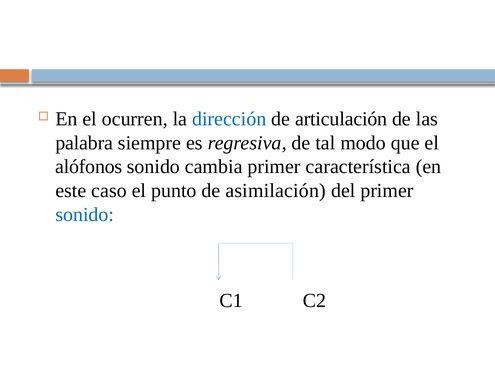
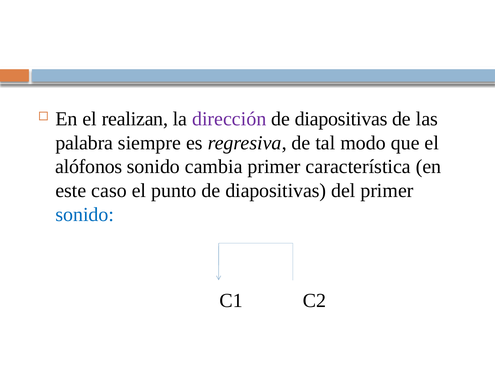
ocurren: ocurren -> realizan
dirección colour: blue -> purple
articulación at (341, 119): articulación -> diapositivas
punto de asimilación: asimilación -> diapositivas
